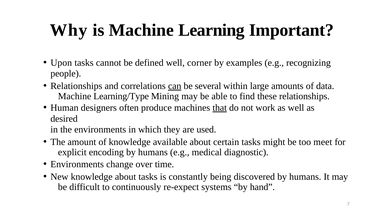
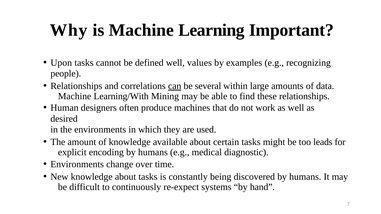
corner: corner -> values
Learning/Type: Learning/Type -> Learning/With
that underline: present -> none
meet: meet -> leads
